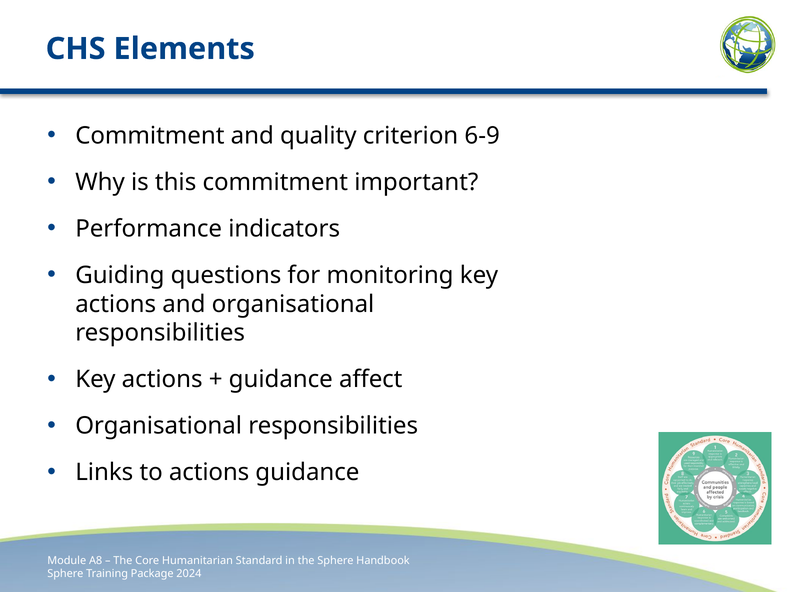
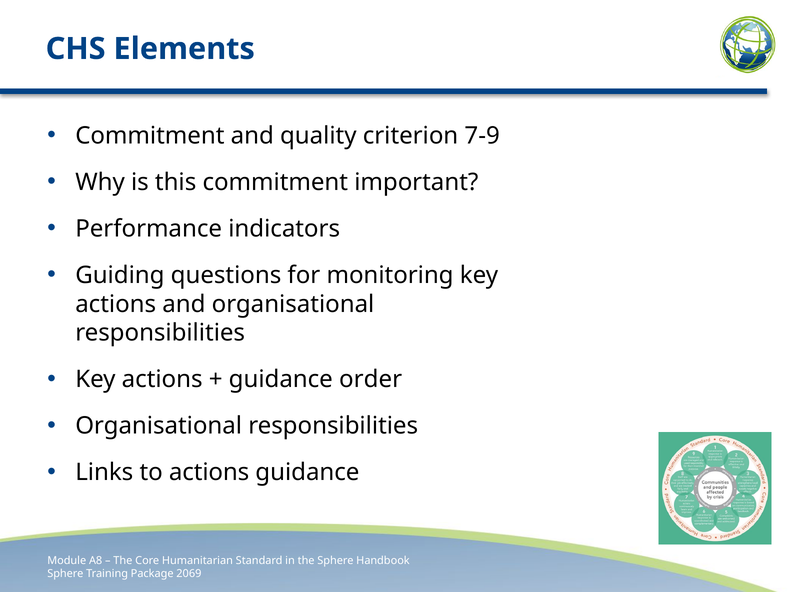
6-9: 6-9 -> 7-9
affect: affect -> order
2024: 2024 -> 2069
